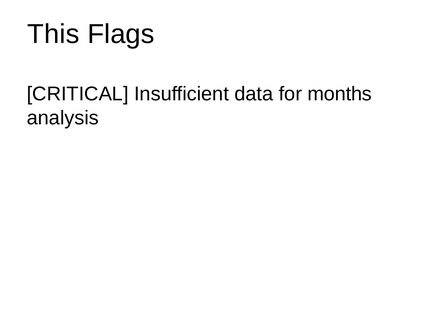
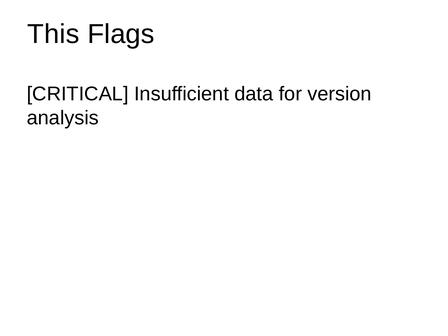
months: months -> version
